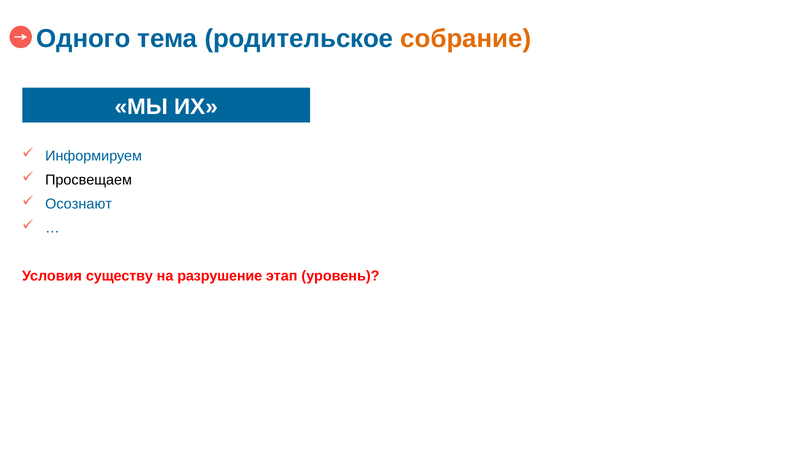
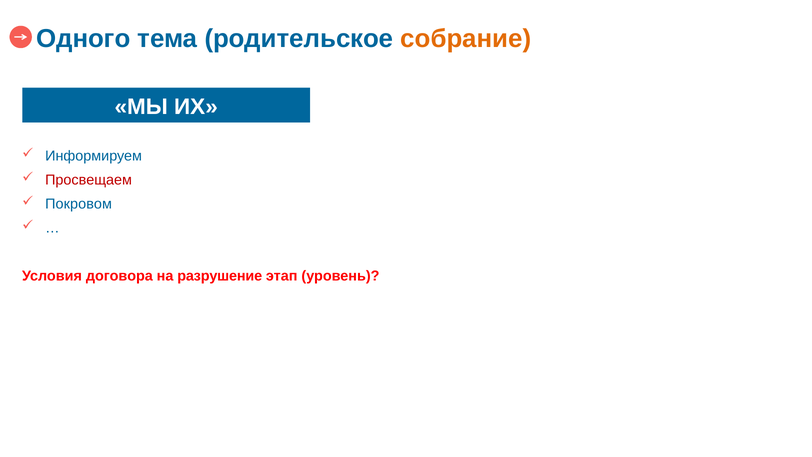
Просвещаем colour: black -> red
Осознают: Осознают -> Покровом
существу: существу -> договора
